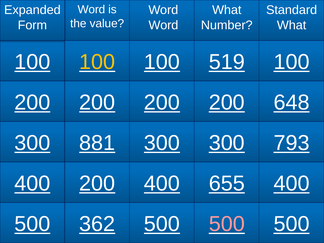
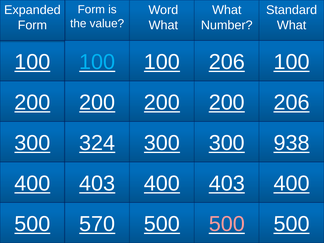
Word at (91, 9): Word -> Form
Word at (163, 25): Word -> What
100 at (97, 62) colour: yellow -> light blue
100 519: 519 -> 206
200 648: 648 -> 206
881: 881 -> 324
793: 793 -> 938
200 at (97, 183): 200 -> 403
655 at (227, 183): 655 -> 403
362: 362 -> 570
